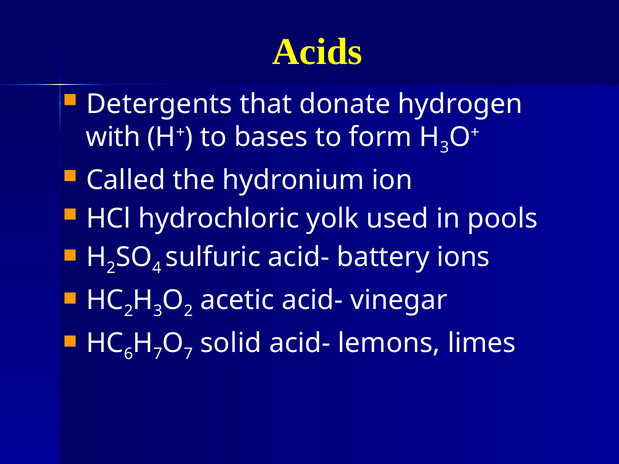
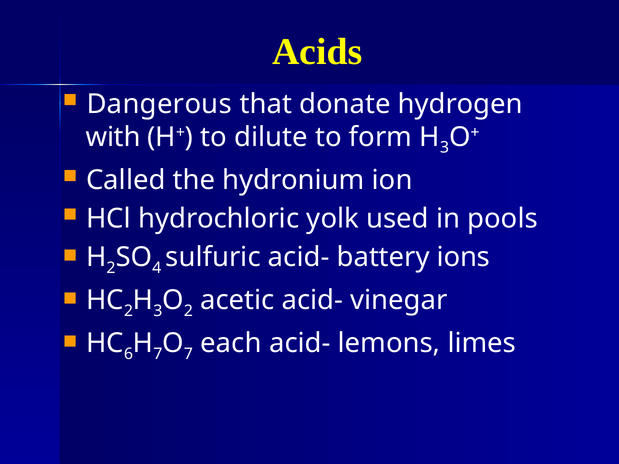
Detergents: Detergents -> Dangerous
bases: bases -> dilute
solid: solid -> each
